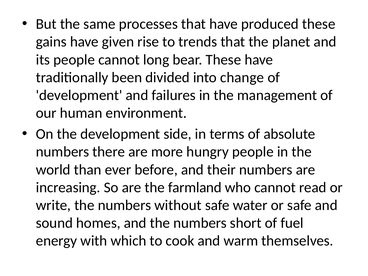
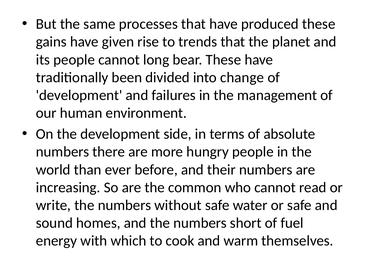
farmland: farmland -> common
